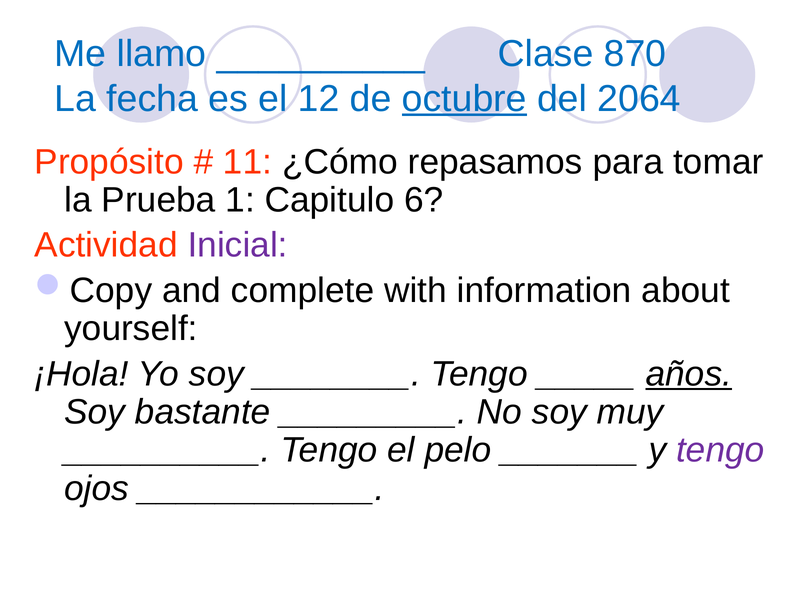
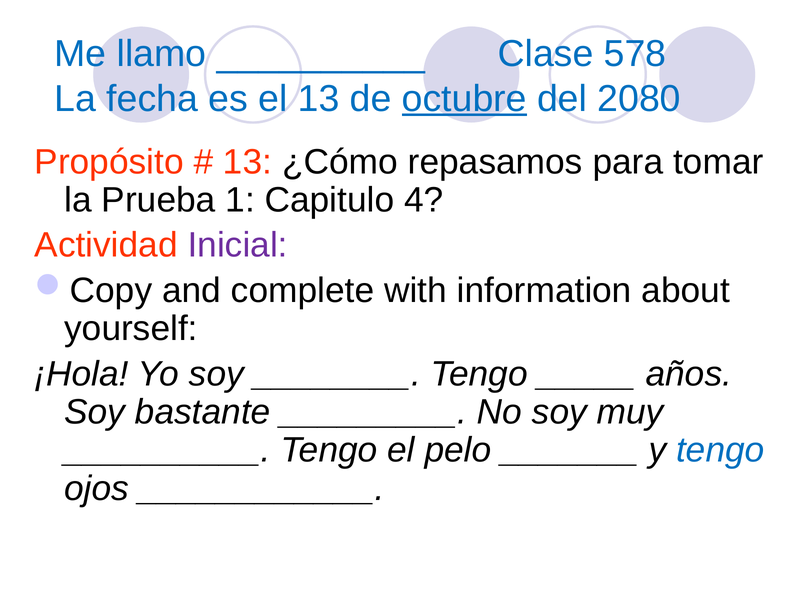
870: 870 -> 578
el 12: 12 -> 13
2064: 2064 -> 2080
11 at (248, 162): 11 -> 13
6: 6 -> 4
años underline: present -> none
tengo at (720, 451) colour: purple -> blue
